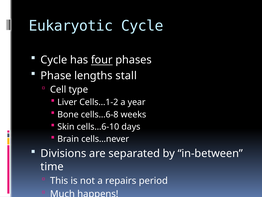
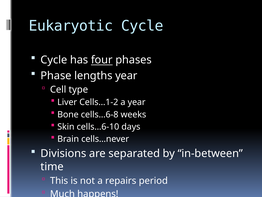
lengths stall: stall -> year
